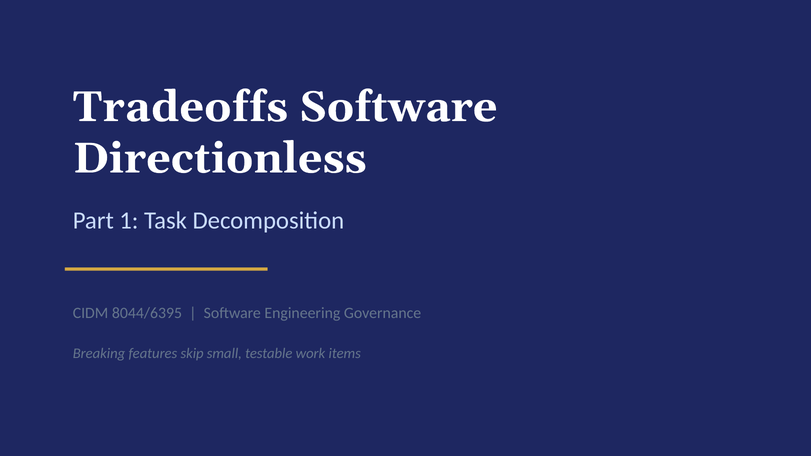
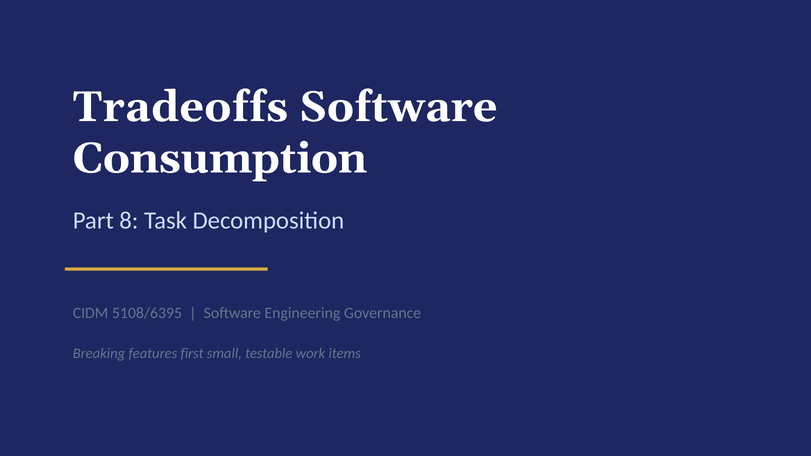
Directionless: Directionless -> Consumption
1: 1 -> 8
8044/6395: 8044/6395 -> 5108/6395
skip: skip -> first
